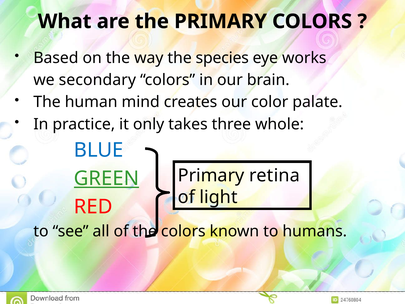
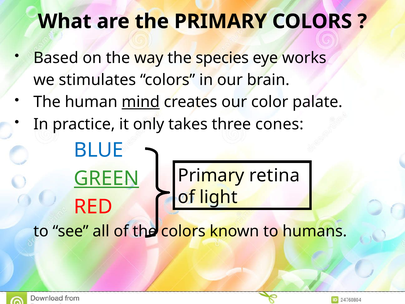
secondary: secondary -> stimulates
mind underline: none -> present
whole: whole -> cones
